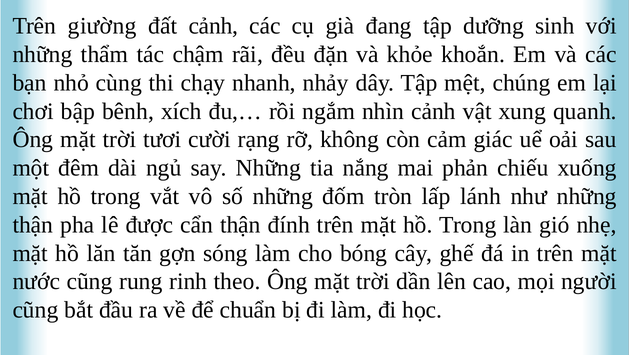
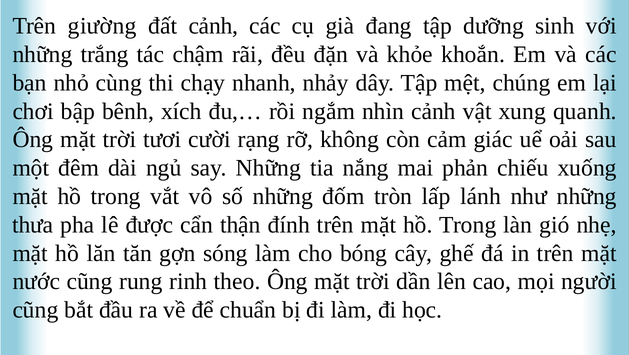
thẩm: thẩm -> trắng
thận at (33, 225): thận -> thưa
